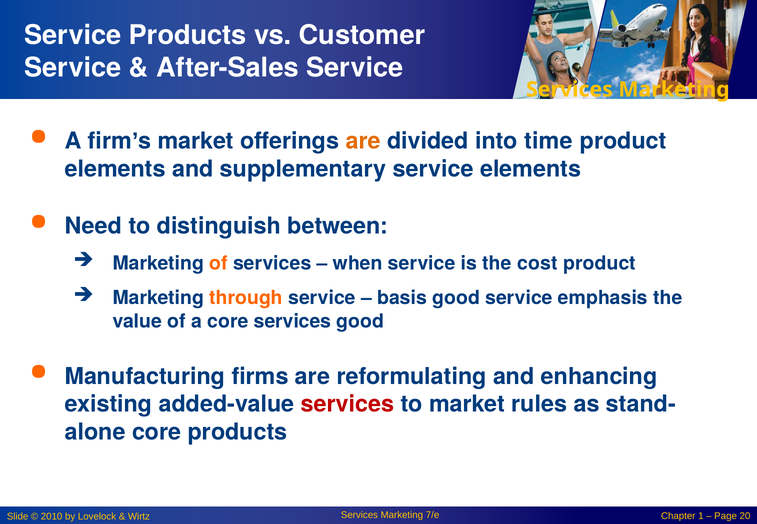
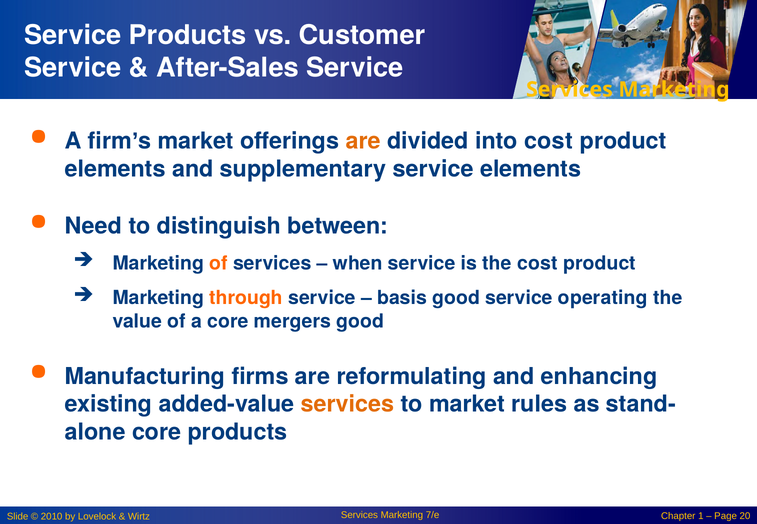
into time: time -> cost
emphasis: emphasis -> operating
core services: services -> mergers
services at (348, 404) colour: red -> orange
